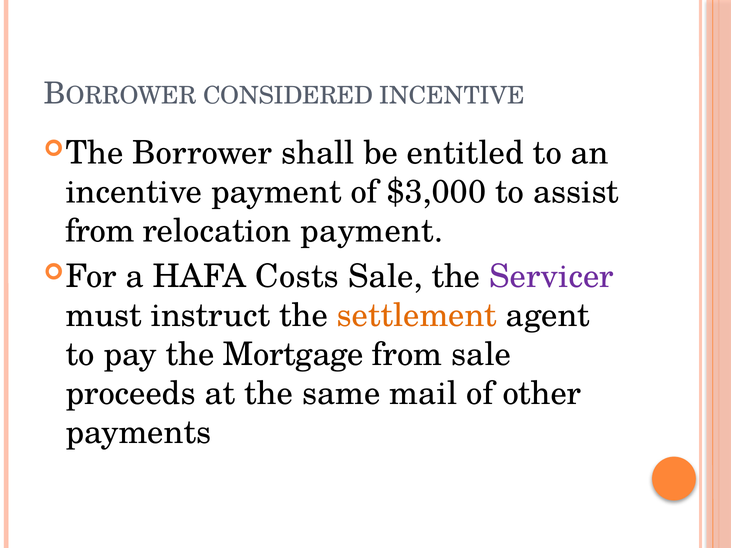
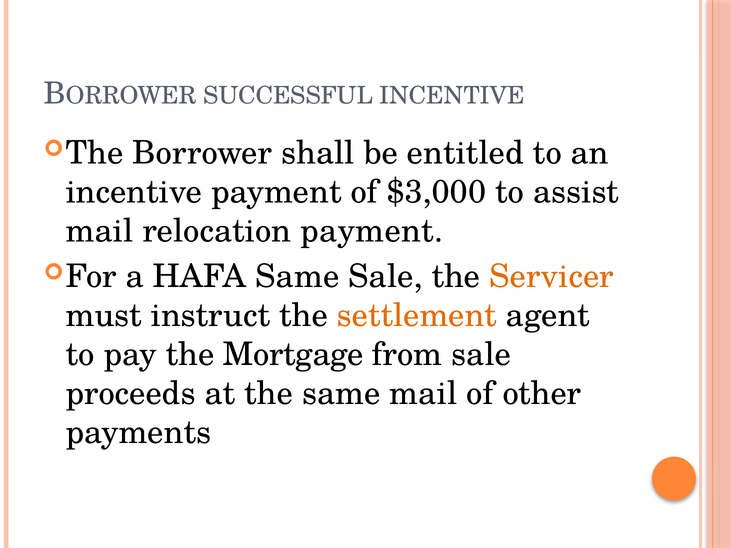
CONSIDERED: CONSIDERED -> SUCCESSFUL
from at (100, 231): from -> mail
HAFA Costs: Costs -> Same
Servicer colour: purple -> orange
